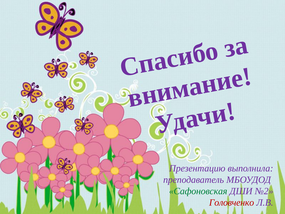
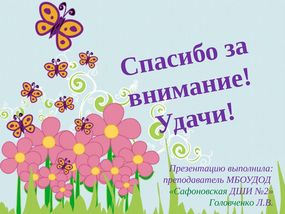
Головченко colour: red -> green
